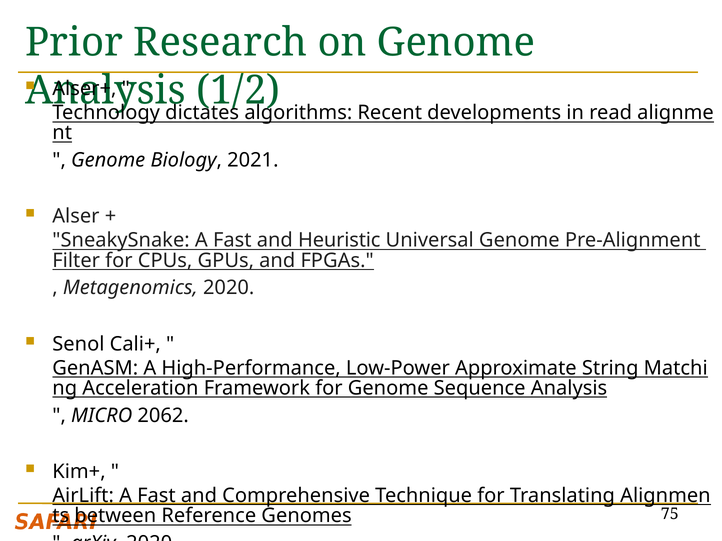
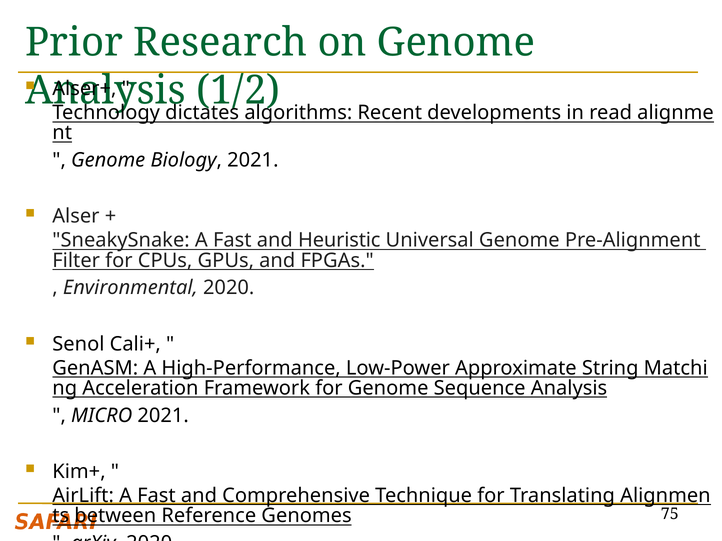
Metagenomics: Metagenomics -> Environmental
MICRO 2062: 2062 -> 2021
